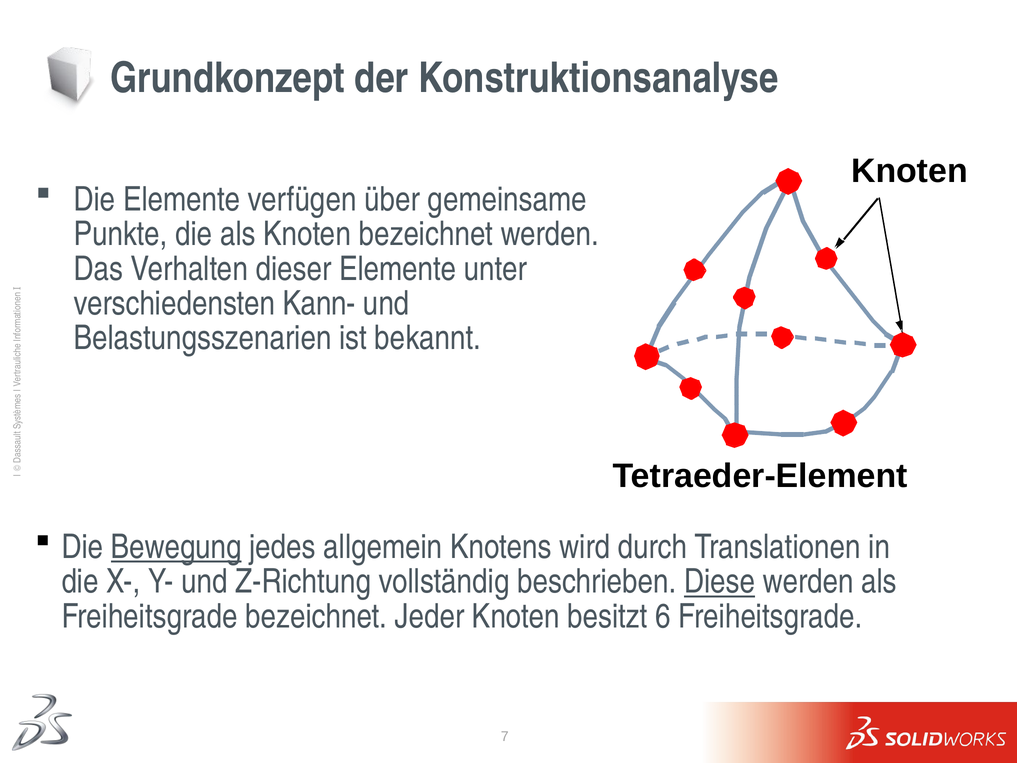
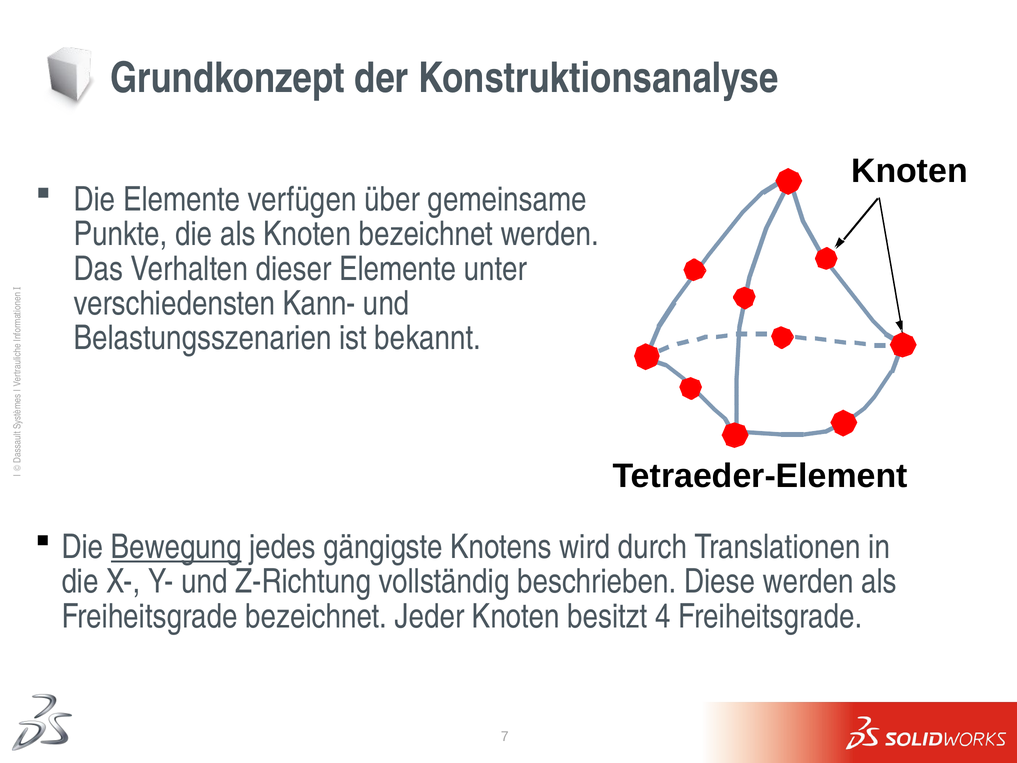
allgemein: allgemein -> gängigste
Diese underline: present -> none
6: 6 -> 4
